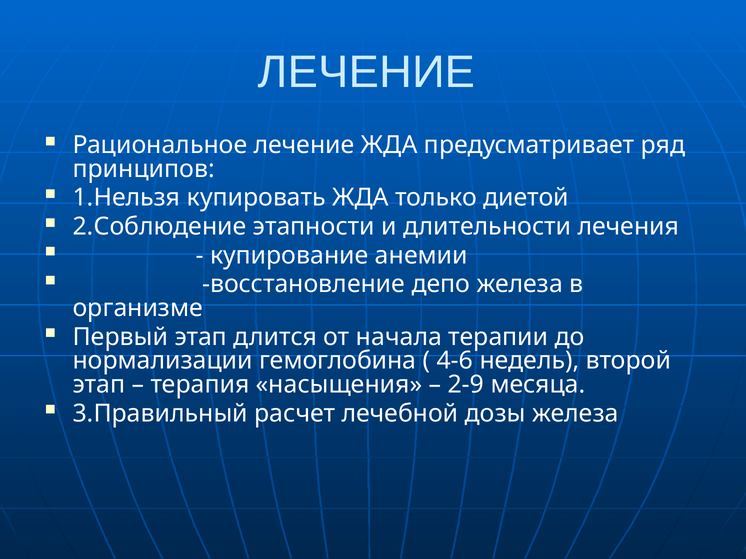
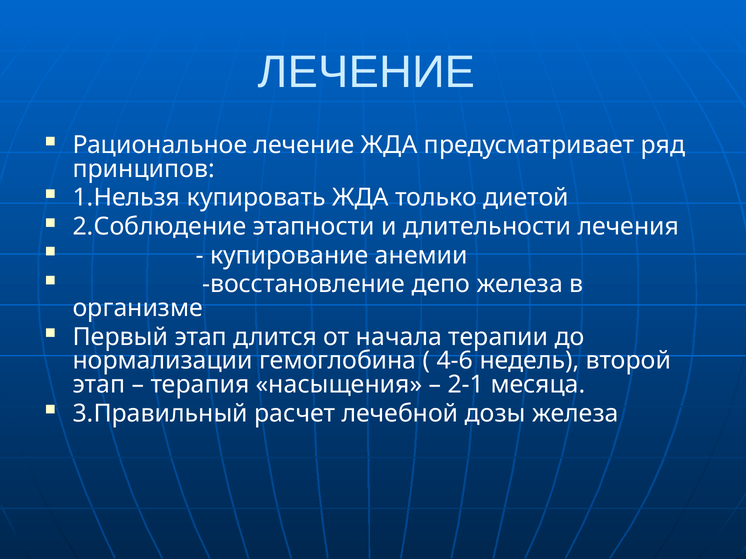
2-9: 2-9 -> 2-1
